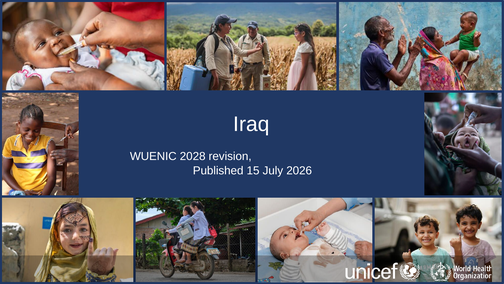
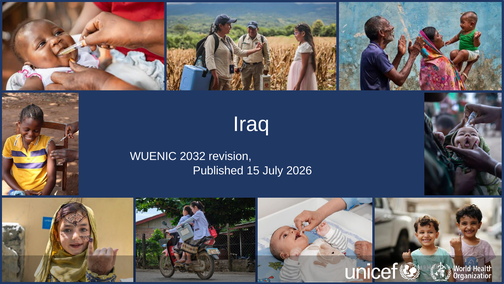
2028: 2028 -> 2032
